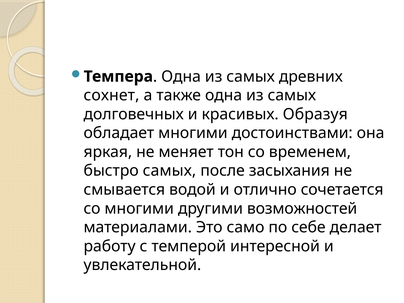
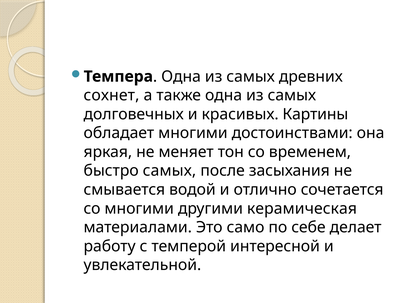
Образуя: Образуя -> Картины
возможностей: возможностей -> керамическая
